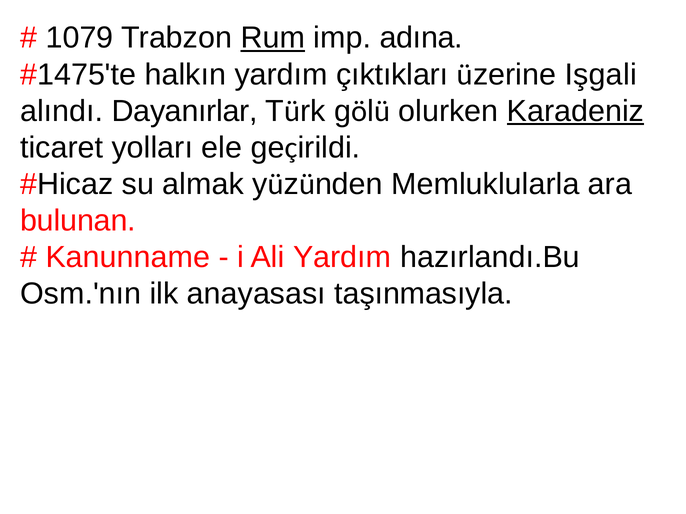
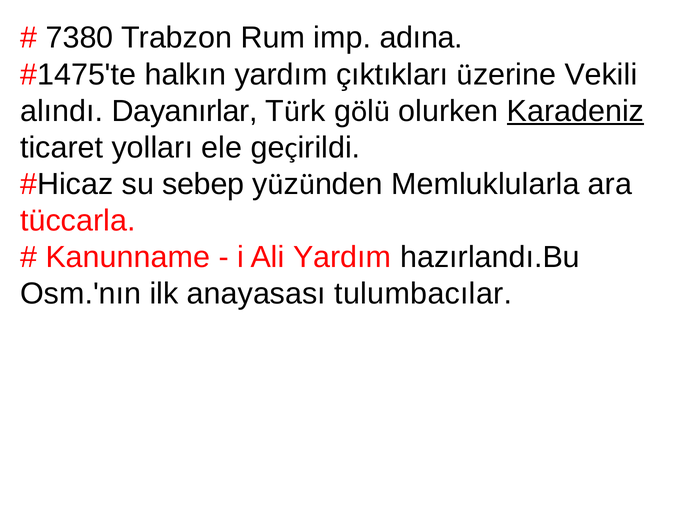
1079: 1079 -> 7380
Rum underline: present -> none
Işgali: Işgali -> Vekili
almak: almak -> sebep
bulunan: bulunan -> tüccarla
taşınmasıyla: taşınmasıyla -> tulumbacılar
